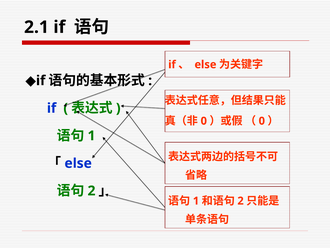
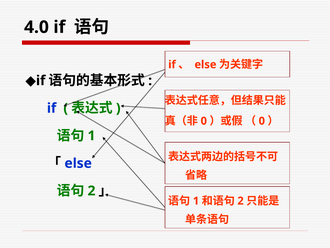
2.1: 2.1 -> 4.0
